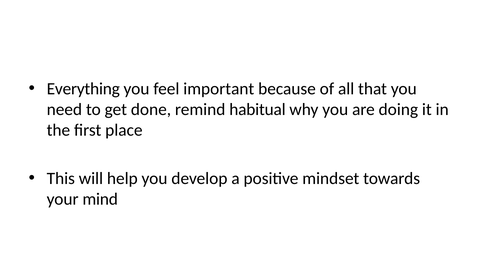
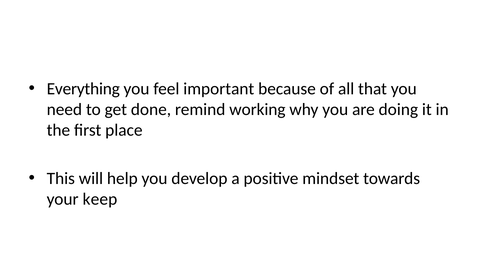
habitual: habitual -> working
mind: mind -> keep
